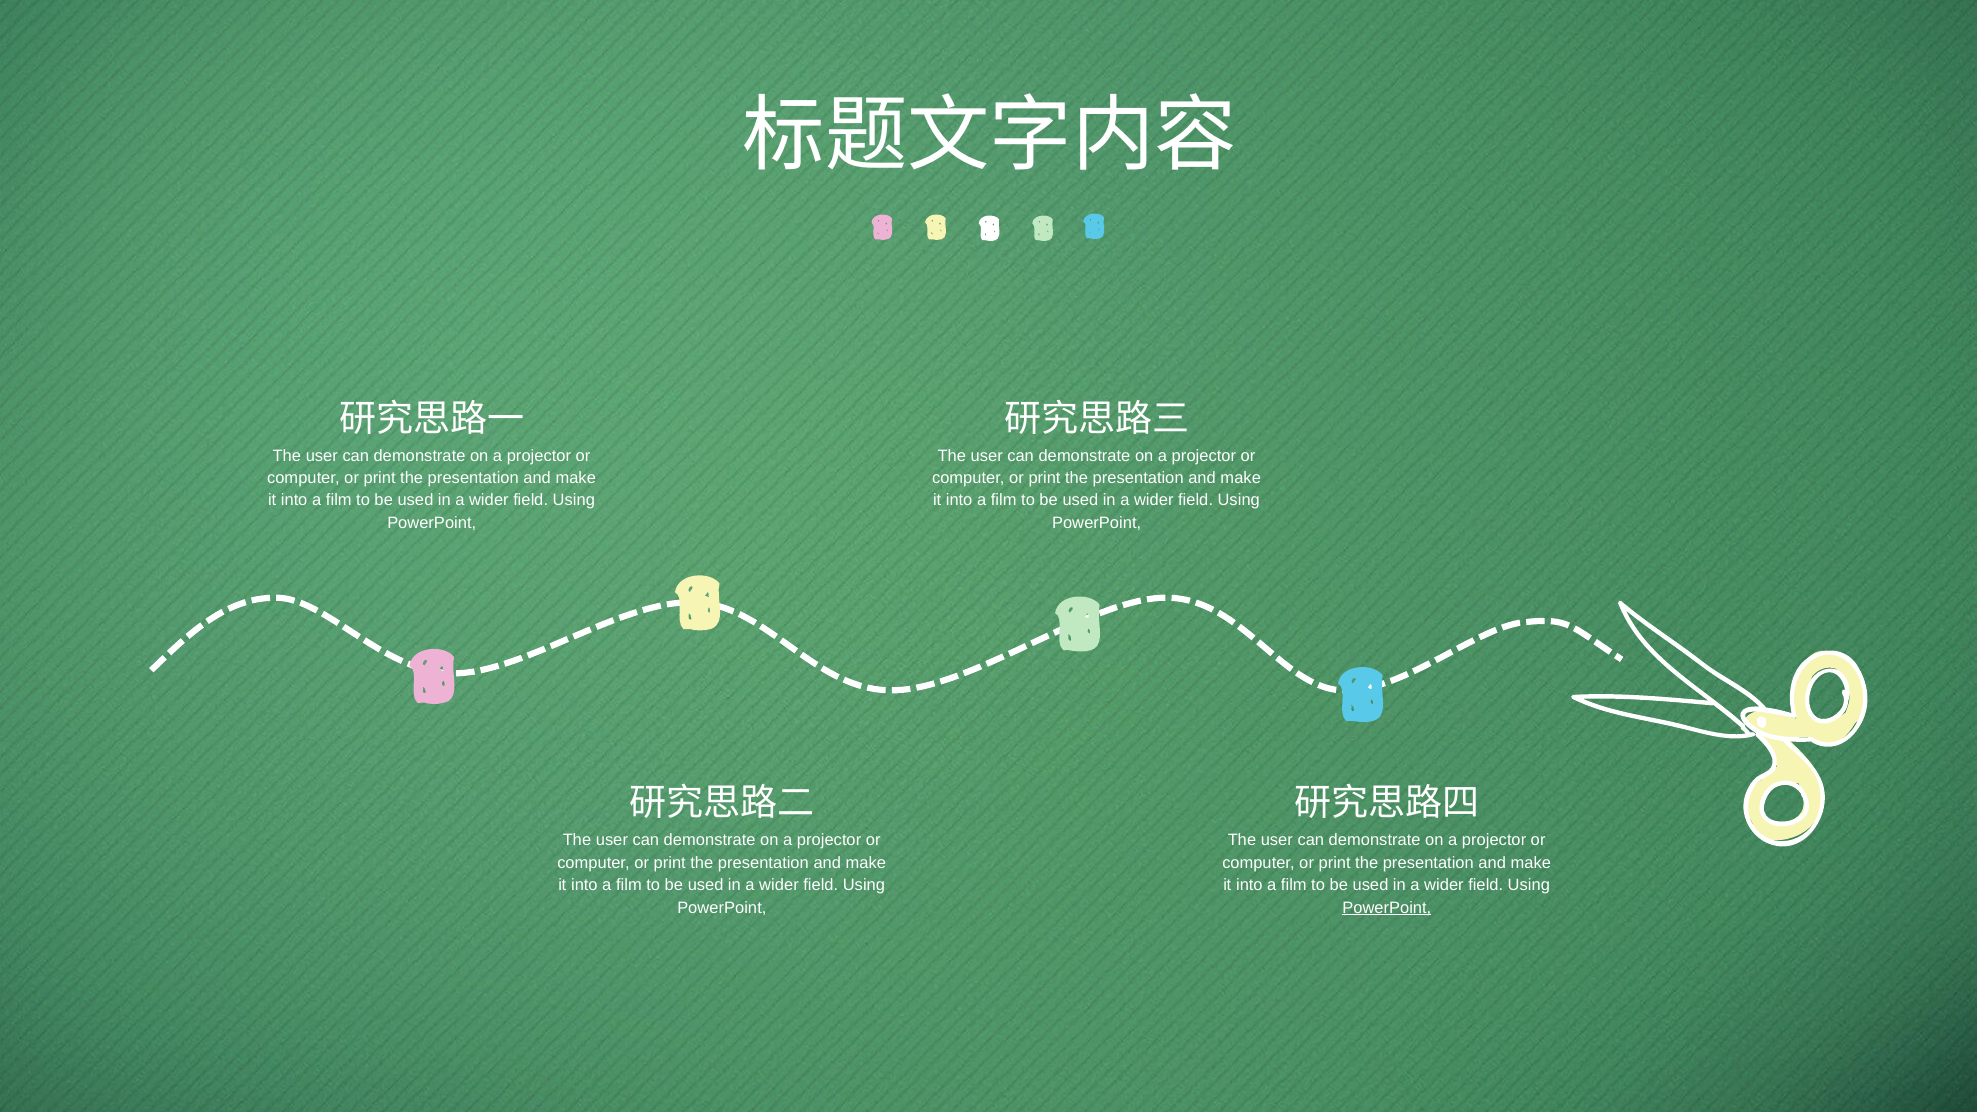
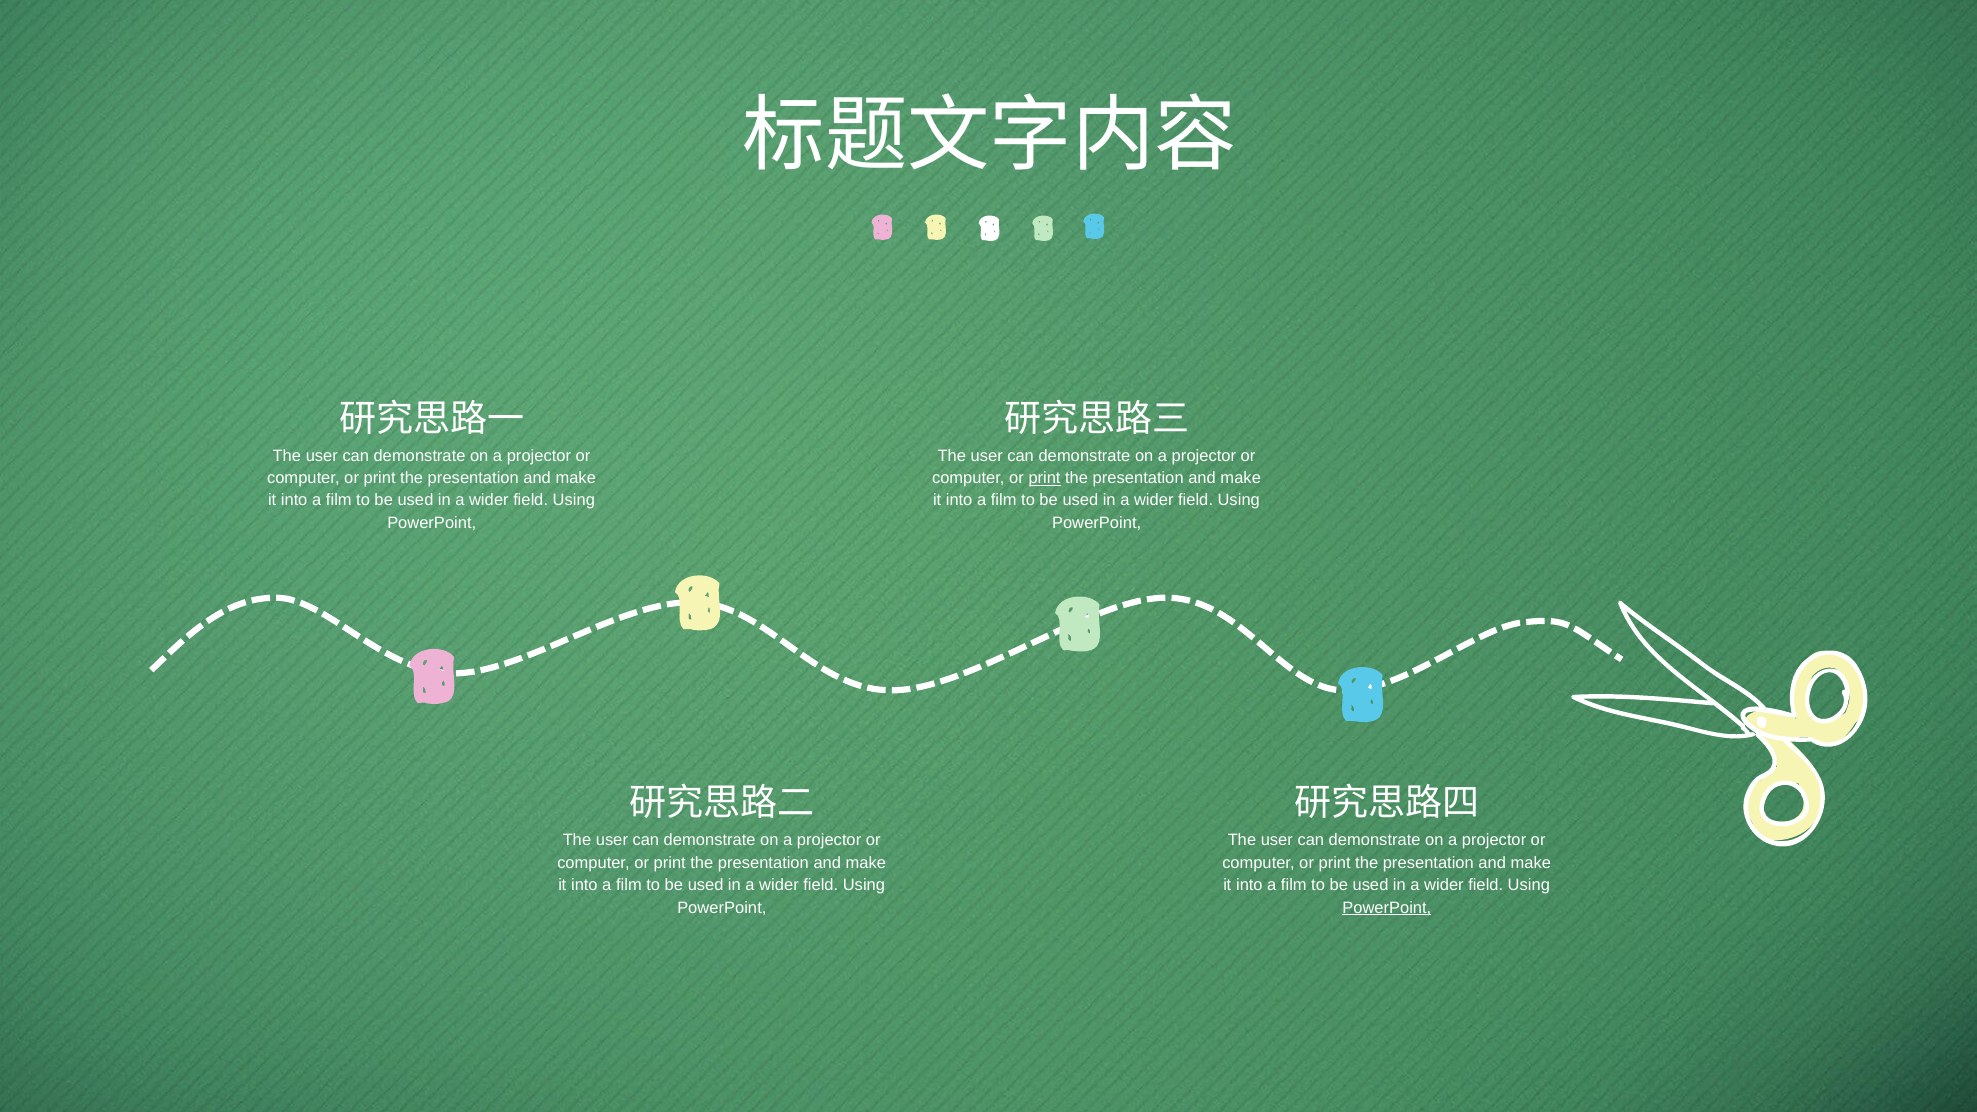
print at (1045, 478) underline: none -> present
